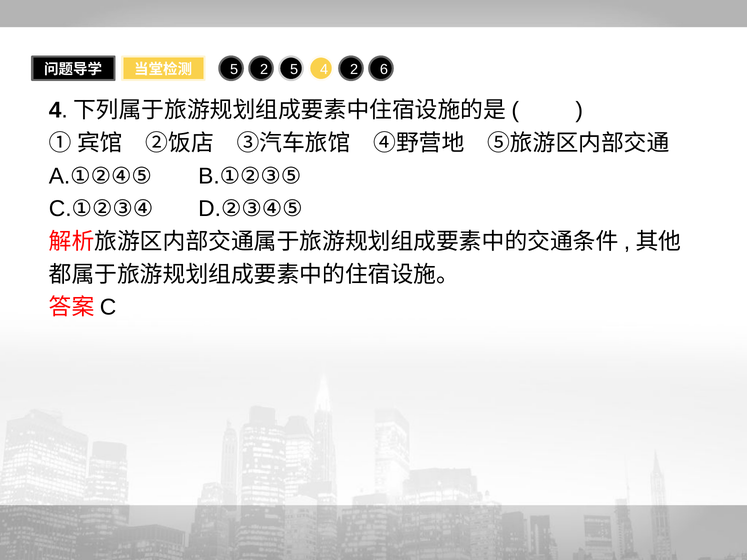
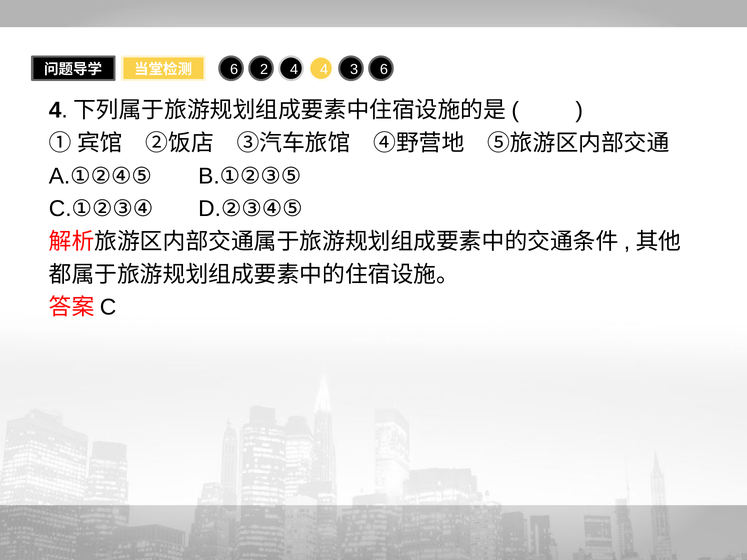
5 at (234, 69): 5 -> 6
2 5: 5 -> 4
4 2: 2 -> 3
